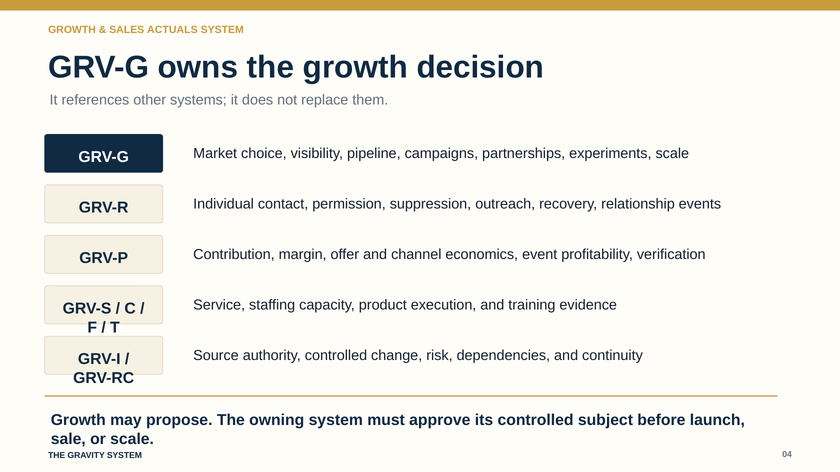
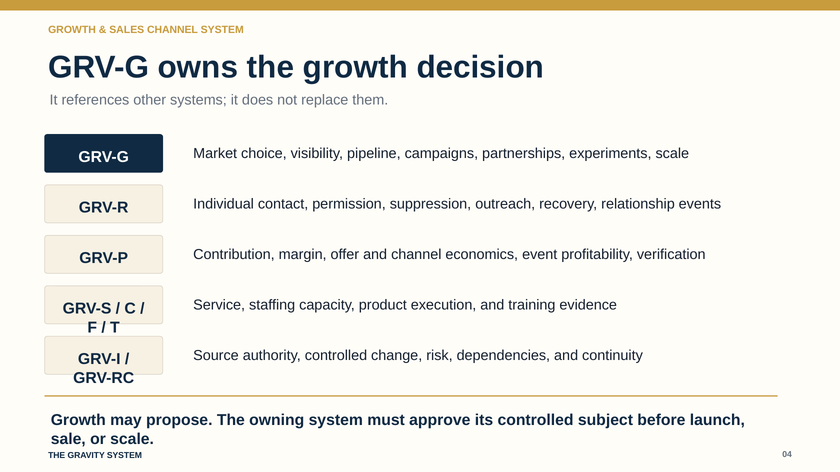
SALES ACTUALS: ACTUALS -> CHANNEL
